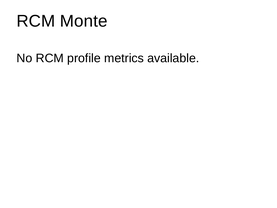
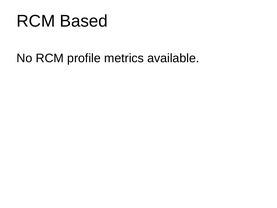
Monte: Monte -> Based
